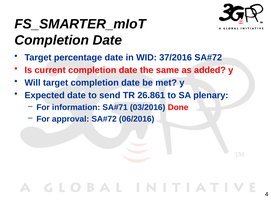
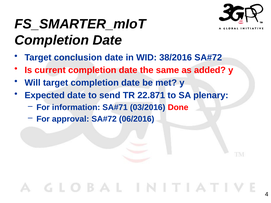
percentage: percentage -> conclusion
37/2016: 37/2016 -> 38/2016
26.861: 26.861 -> 22.871
